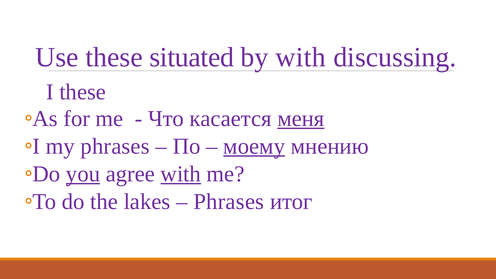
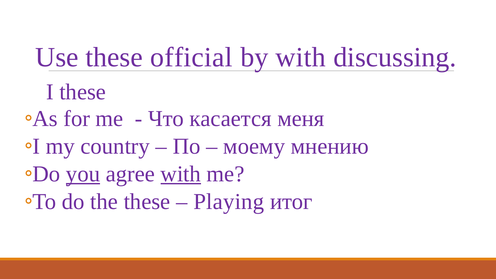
situated: situated -> official
меня underline: present -> none
my phrases: phrases -> country
моему underline: present -> none
the lakes: lakes -> these
Phrases at (229, 202): Phrases -> Playing
